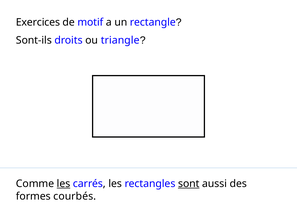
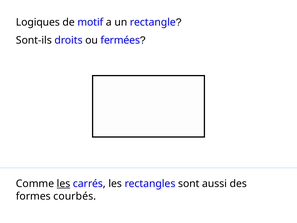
Exercices: Exercices -> Logiques
triangle: triangle -> fermées
sont underline: present -> none
